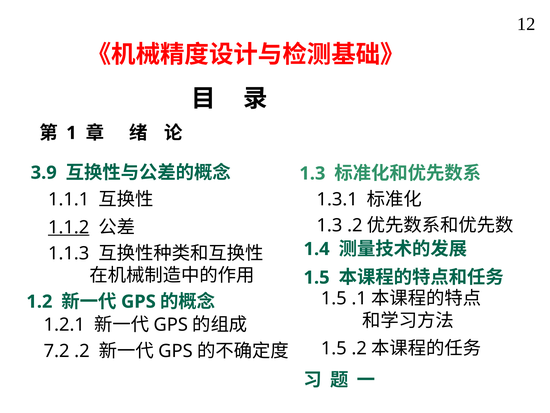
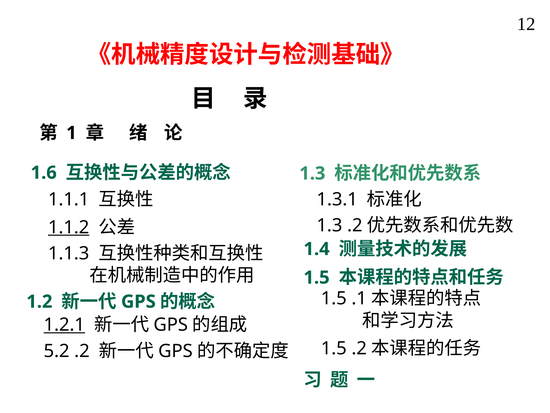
3.9: 3.9 -> 1.6
1.2.1 underline: none -> present
7.2: 7.2 -> 5.2
